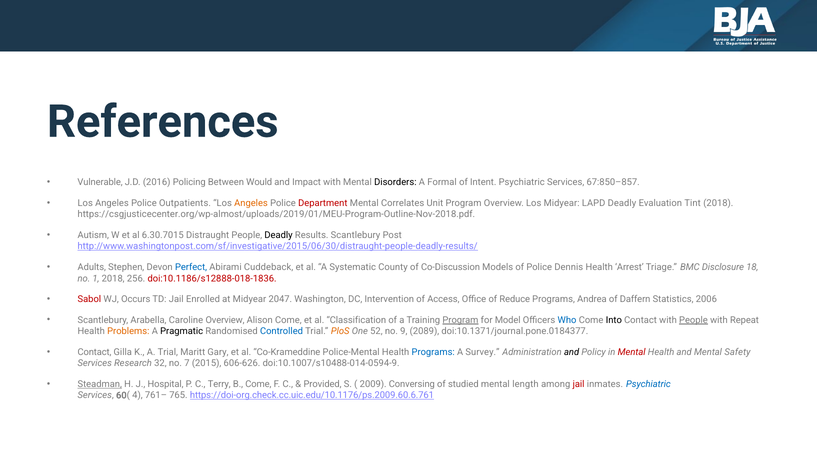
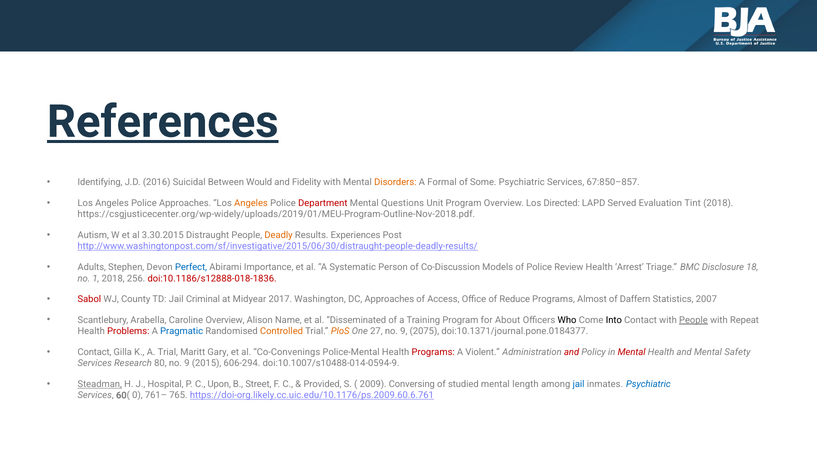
References underline: none -> present
Vulnerable: Vulnerable -> Identifying
Policing: Policing -> Suicidal
Impact: Impact -> Fidelity
Disorders colour: black -> orange
Intent: Intent -> Some
Police Outpatients: Outpatients -> Approaches
Correlates: Correlates -> Questions
Los Midyear: Midyear -> Directed
LAPD Deadly: Deadly -> Served
https://csgjusticecenter.org/wp-almost/uploads/2019/01/MEU-Program-Outline-Nov-2018.pdf: https://csgjusticecenter.org/wp-almost/uploads/2019/01/MEU-Program-Outline-Nov-2018.pdf -> https://csgjusticecenter.org/wp-widely/uploads/2019/01/MEU-Program-Outline-Nov-2018.pdf
6.30.7015: 6.30.7015 -> 3.30.2015
Deadly at (279, 235) colour: black -> orange
Results Scantlebury: Scantlebury -> Experiences
Cuddeback: Cuddeback -> Importance
County: County -> Person
Dennis: Dennis -> Review
Occurs: Occurs -> County
Enrolled: Enrolled -> Criminal
2047: 2047 -> 2017
DC Intervention: Intervention -> Approaches
Andrea: Andrea -> Almost
2006: 2006 -> 2007
Alison Come: Come -> Name
Classification: Classification -> Disseminated
Program at (460, 320) underline: present -> none
Model: Model -> About
Who colour: blue -> black
Problems colour: orange -> red
Pragmatic colour: black -> blue
Controlled colour: blue -> orange
52: 52 -> 27
2089: 2089 -> 2075
Co-Krameddine: Co-Krameddine -> Co-Convenings
Programs at (433, 352) colour: blue -> red
Survey: Survey -> Violent
and at (572, 352) colour: black -> red
32: 32 -> 80
7 at (187, 363): 7 -> 9
606-626: 606-626 -> 606-294
Terry: Terry -> Upon
B Come: Come -> Street
jail at (579, 384) colour: red -> blue
4: 4 -> 0
https://doi-org.check.cc.uic.edu/10.1176/ps.2009.60.6.761: https://doi-org.check.cc.uic.edu/10.1176/ps.2009.60.6.761 -> https://doi-org.likely.cc.uic.edu/10.1176/ps.2009.60.6.761
